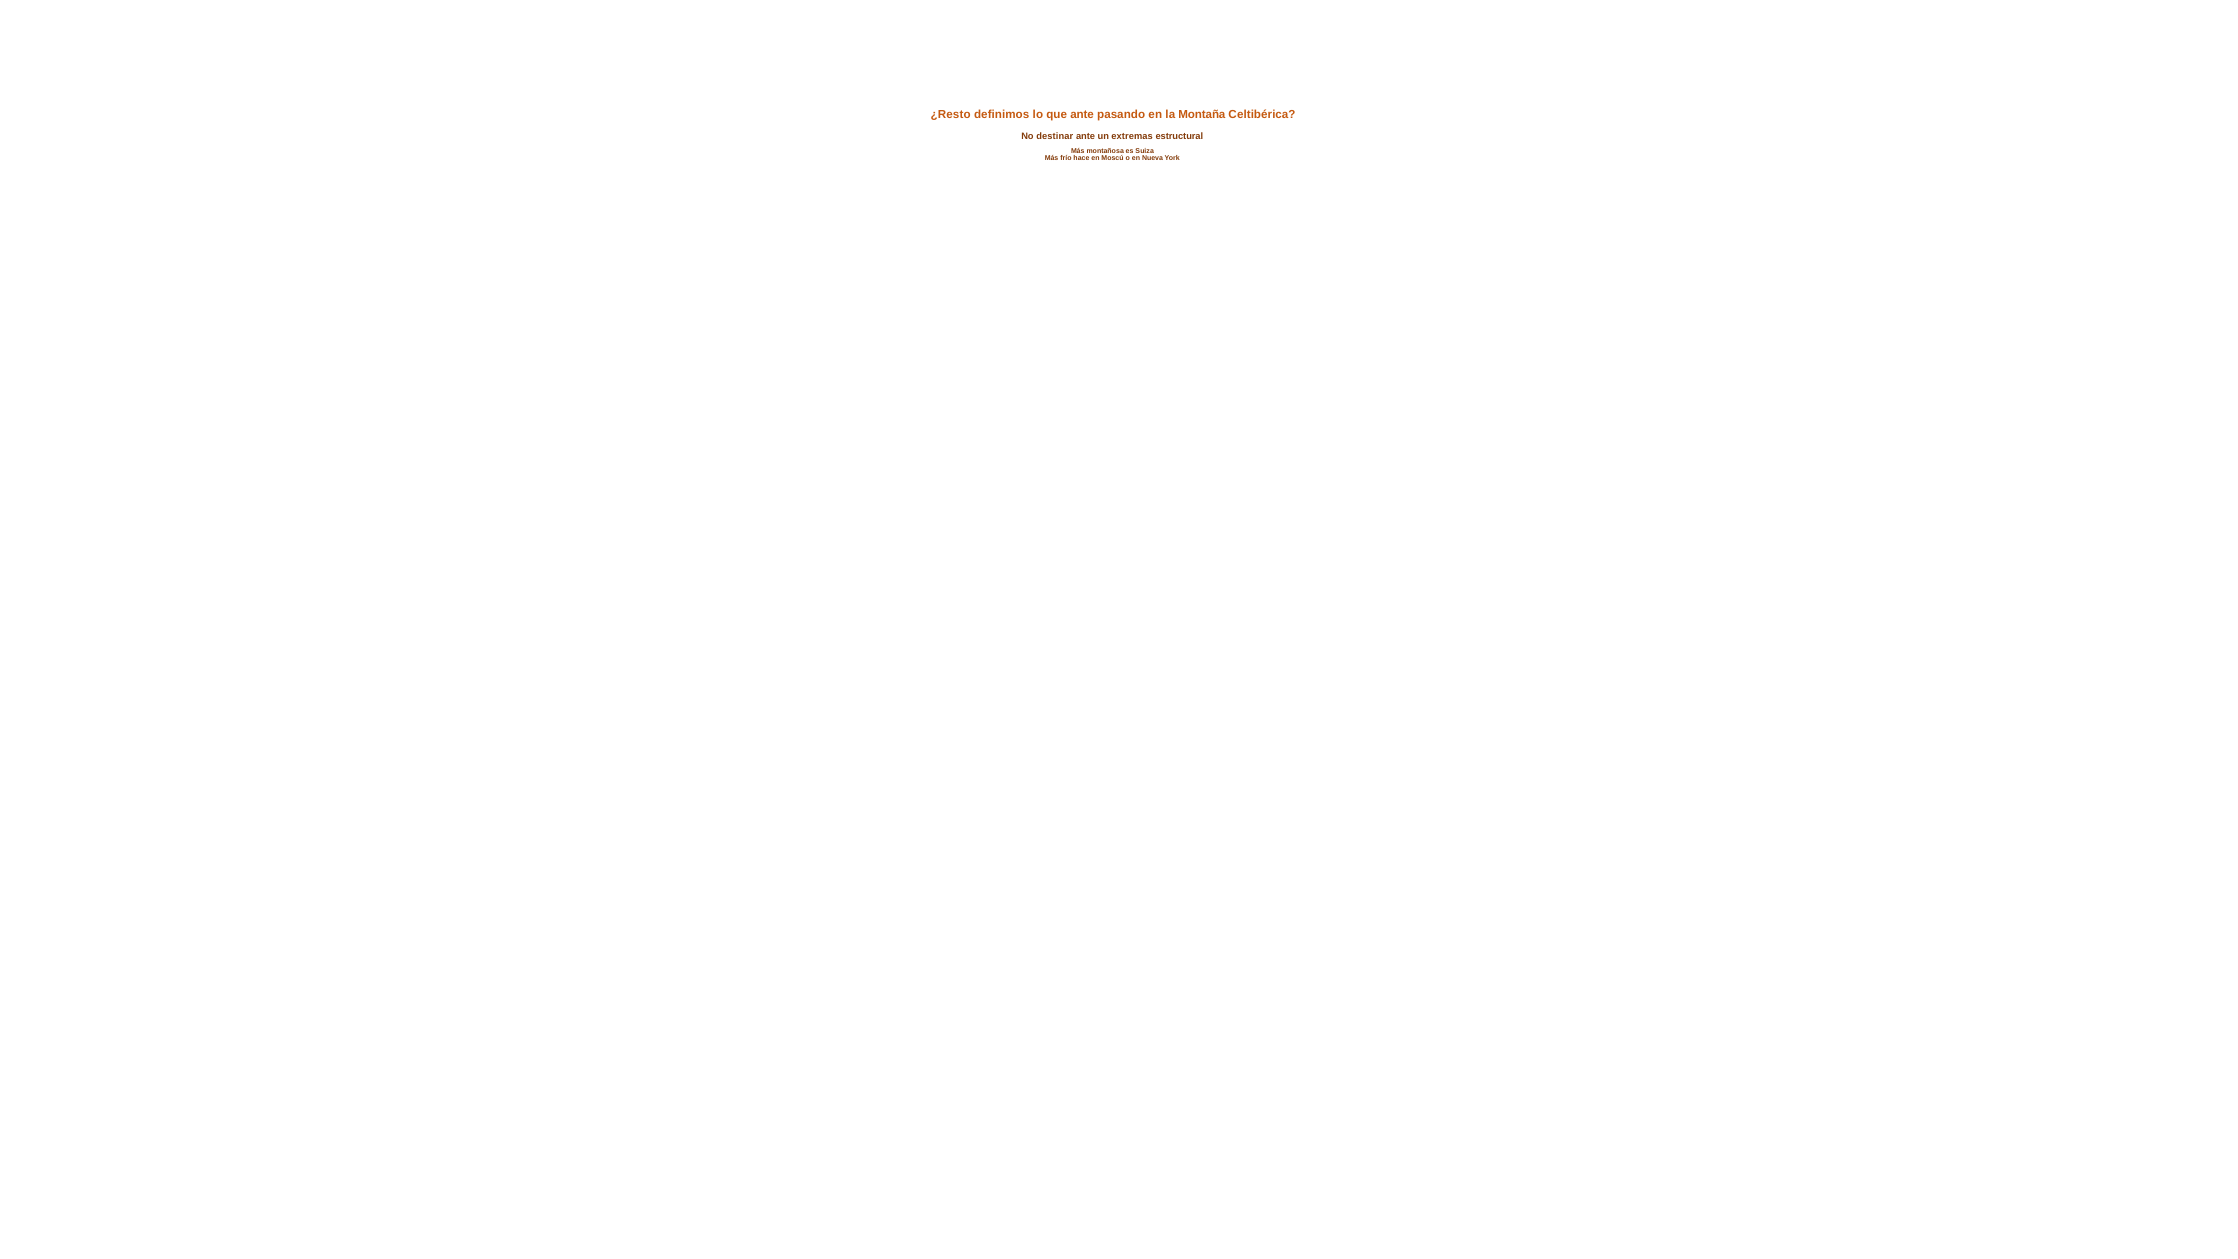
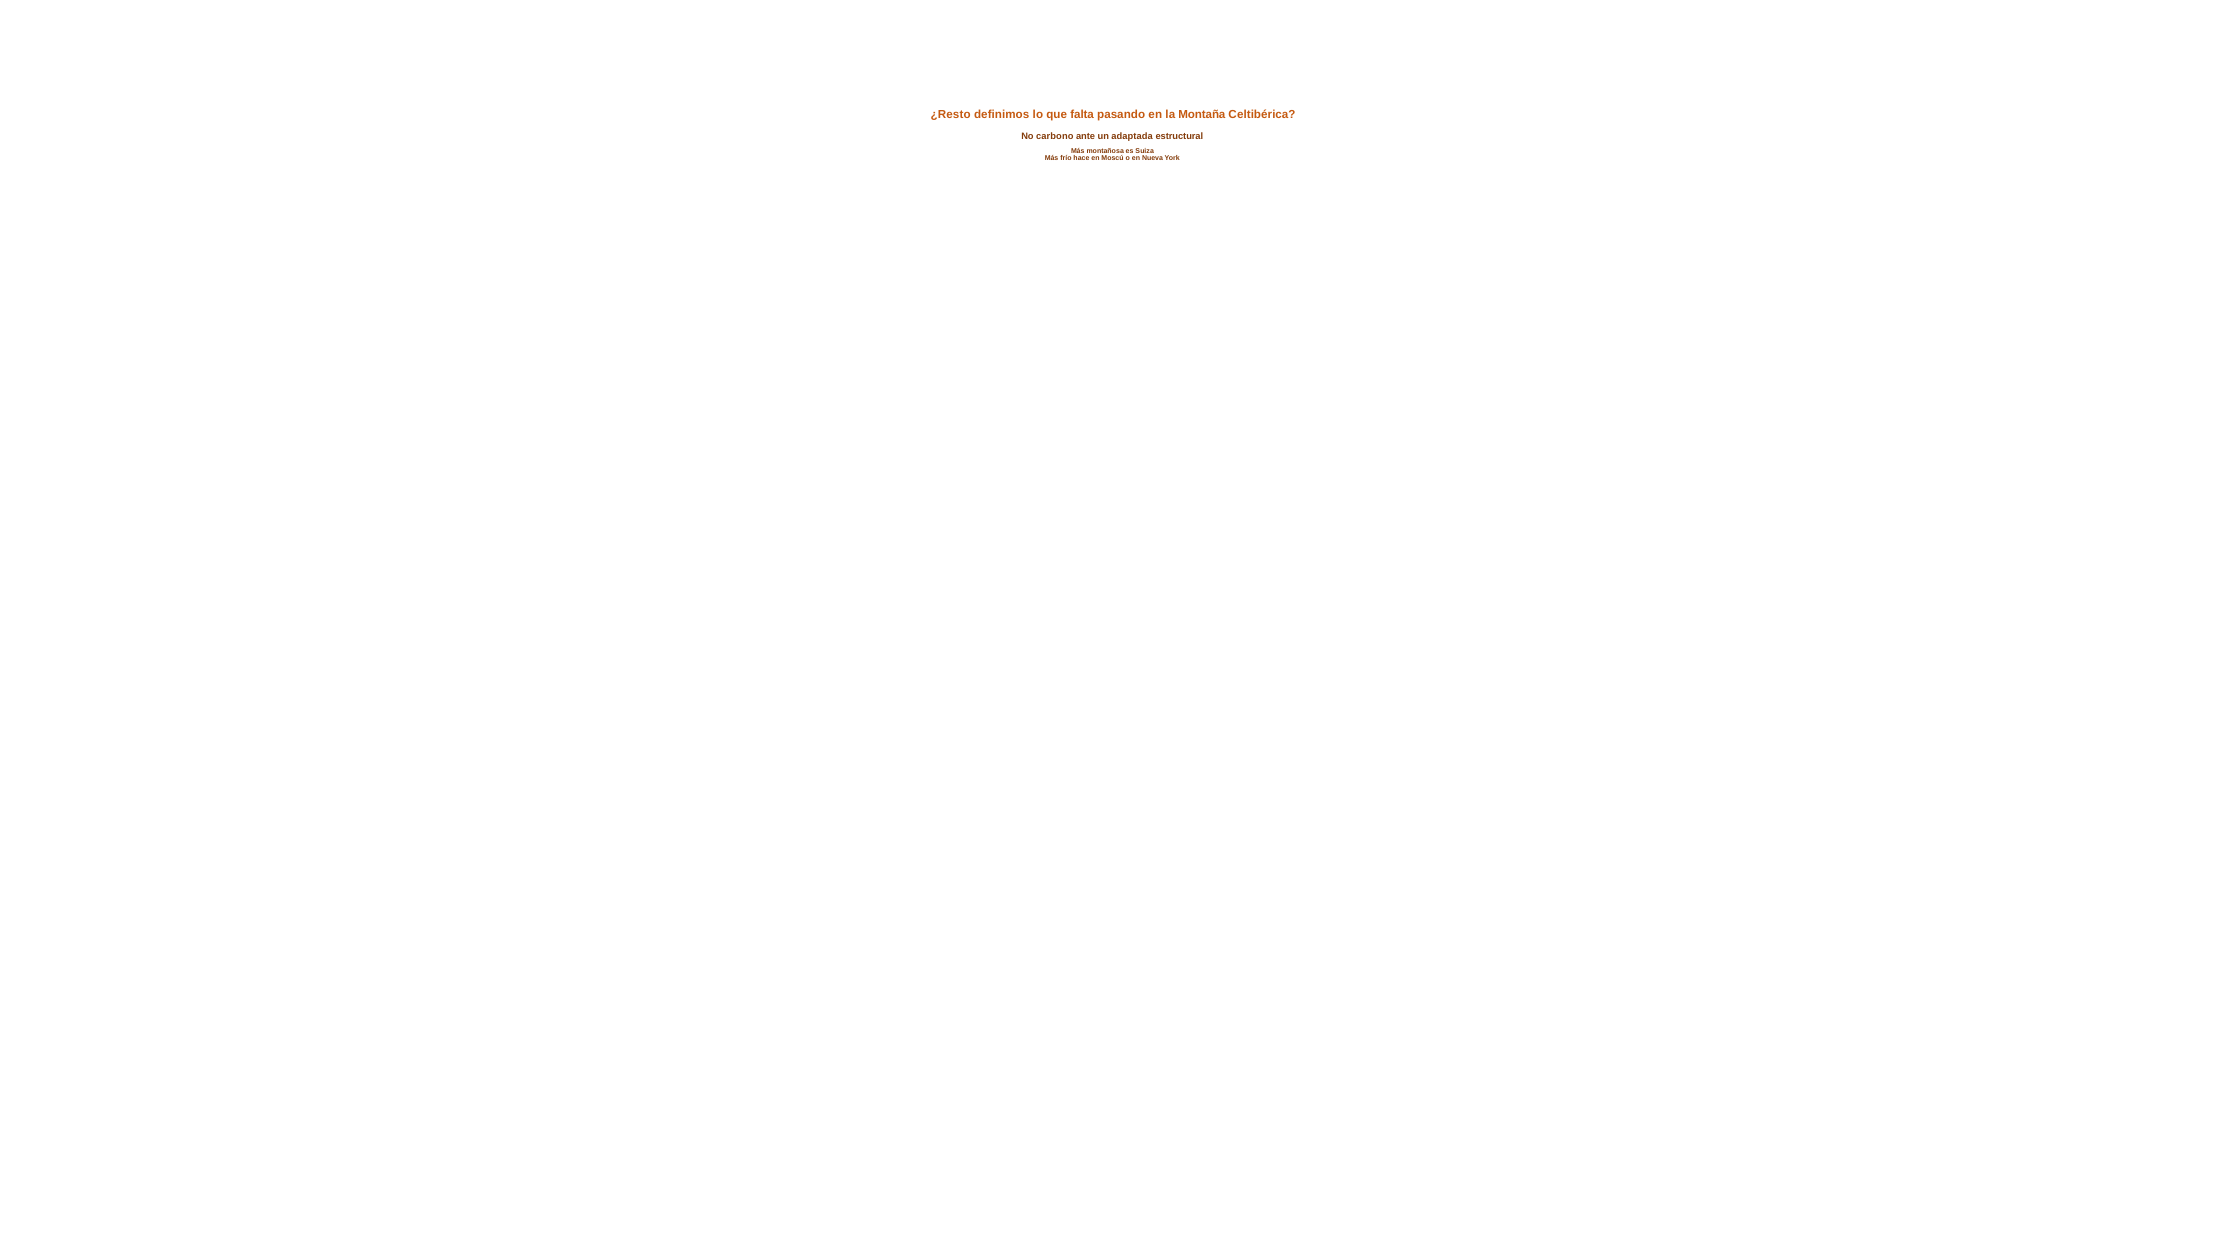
que ante: ante -> falta
destinar: destinar -> carbono
extremas: extremas -> adaptada
